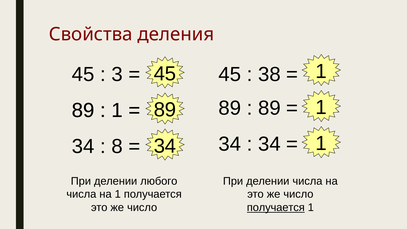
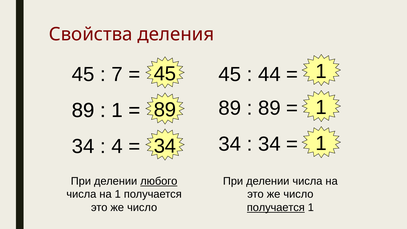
3: 3 -> 7
38: 38 -> 44
8: 8 -> 4
любого underline: none -> present
